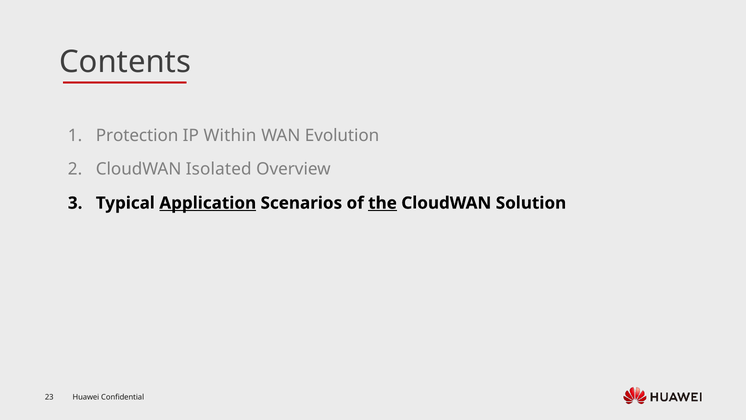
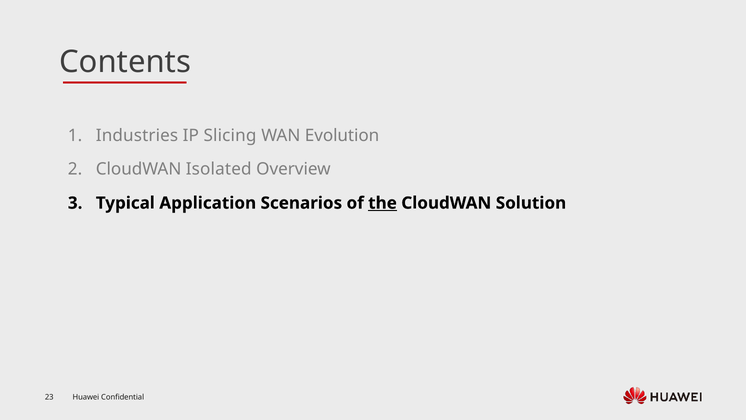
Protection: Protection -> Industries
Within: Within -> Slicing
Application underline: present -> none
